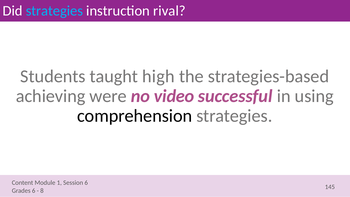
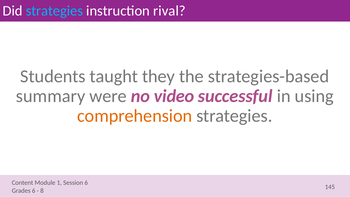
high: high -> they
achieving: achieving -> summary
comprehension colour: black -> orange
